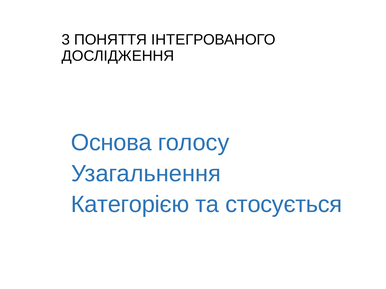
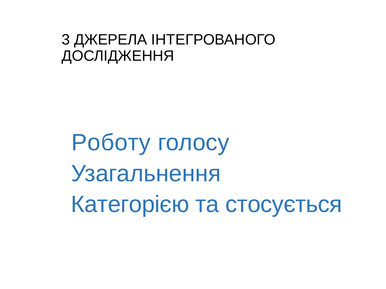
ПОНЯТТЯ: ПОНЯТТЯ -> ДЖЕРЕЛА
Основа: Основа -> Роботу
